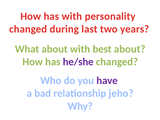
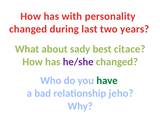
about with: with -> sady
best about: about -> citace
have colour: purple -> green
